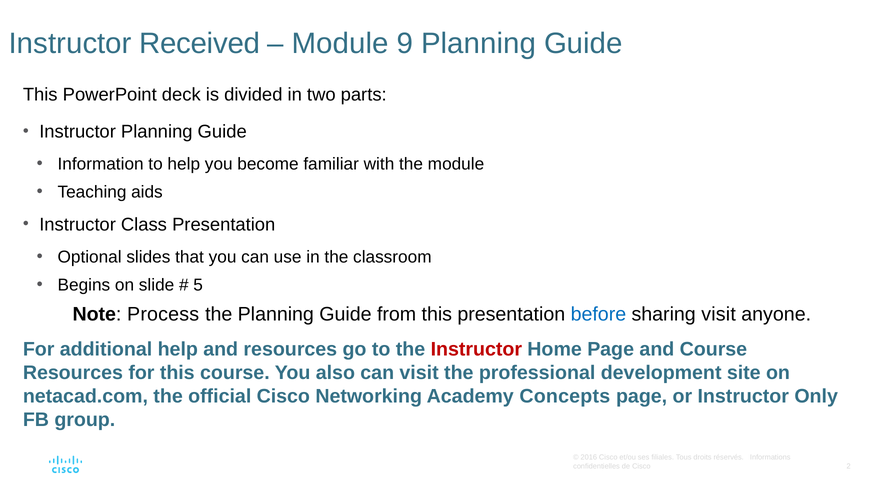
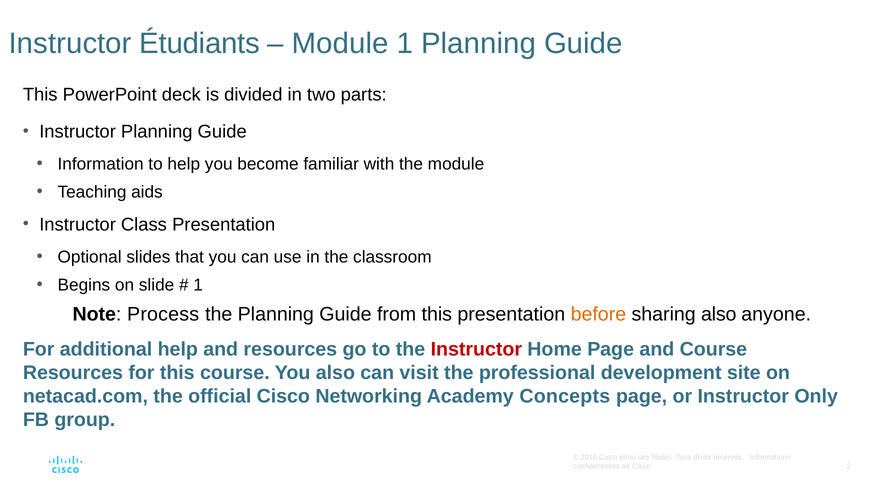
Received: Received -> Étudiants
Module 9: 9 -> 1
5 at (198, 285): 5 -> 1
before colour: blue -> orange
sharing visit: visit -> also
